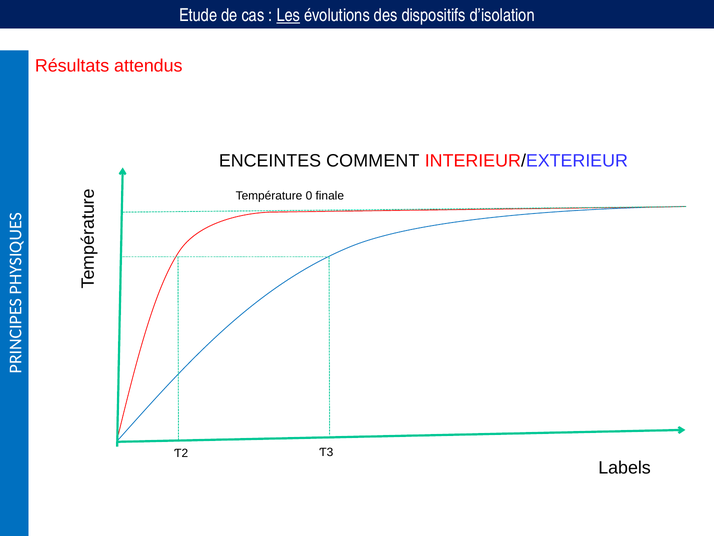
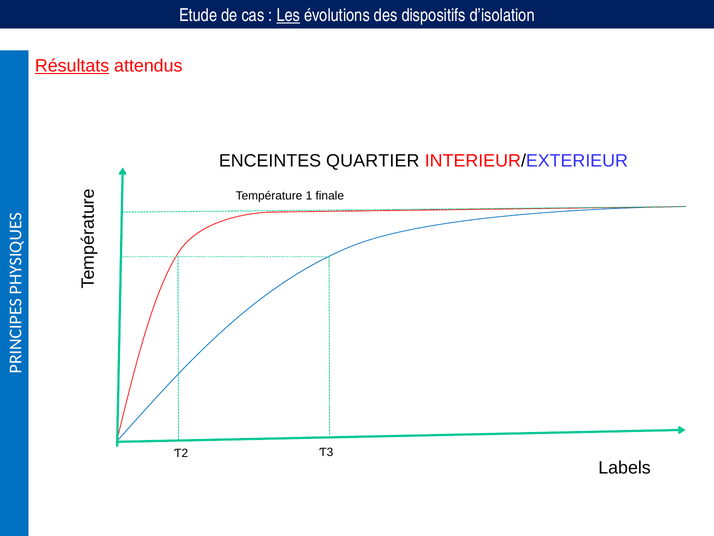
Résultats underline: none -> present
COMMENT: COMMENT -> QUARTIER
0: 0 -> 1
